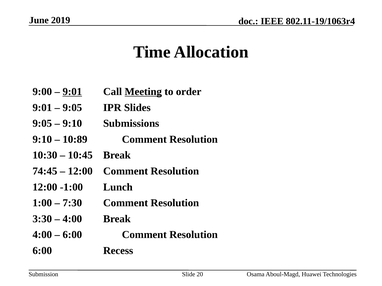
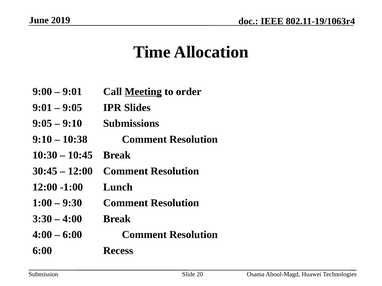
9:01 at (72, 92) underline: present -> none
10:89: 10:89 -> 10:38
74:45: 74:45 -> 30:45
7:30: 7:30 -> 9:30
